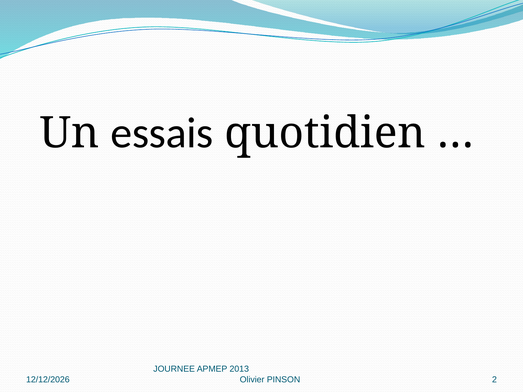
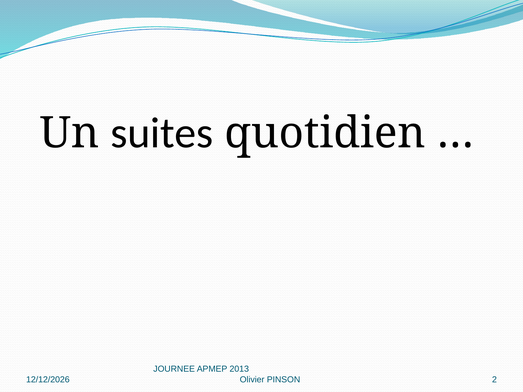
essais: essais -> suites
